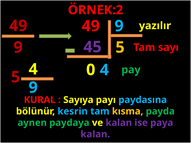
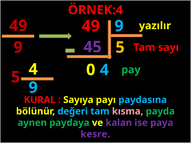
ÖRNEK:2: ÖRNEK:2 -> ÖRNEK:4
kesrin: kesrin -> değeri
kısma colour: yellow -> pink
kalan at (95, 134): kalan -> kesre
